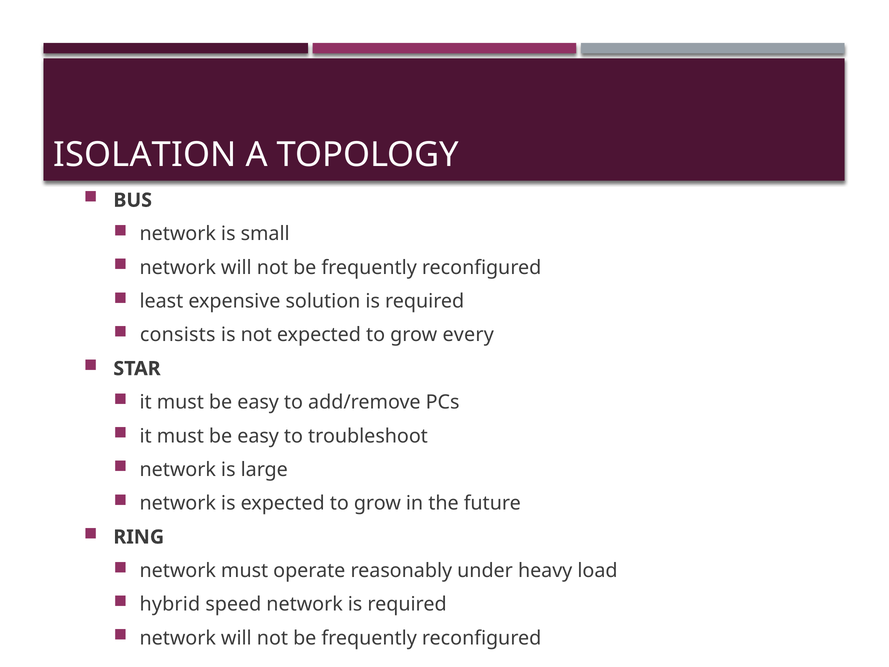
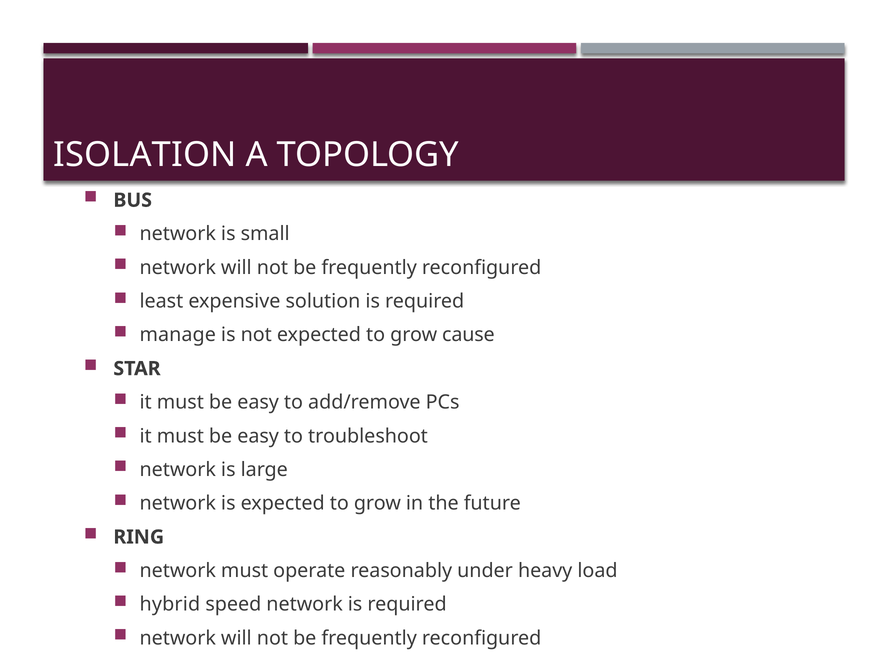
consists: consists -> manage
every: every -> cause
